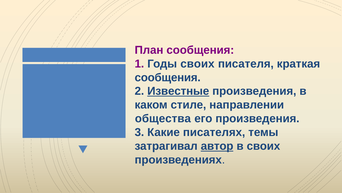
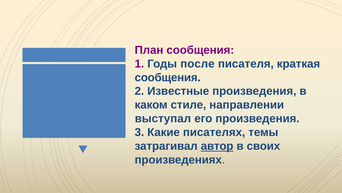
Годы своих: своих -> после
Известные underline: present -> none
общества: общества -> выступал
